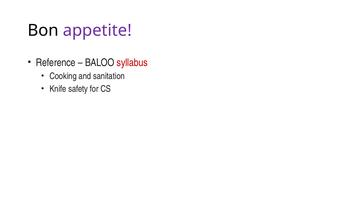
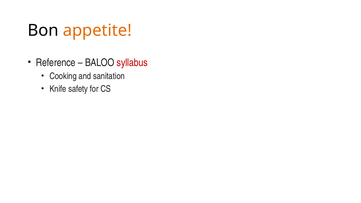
appetite colour: purple -> orange
